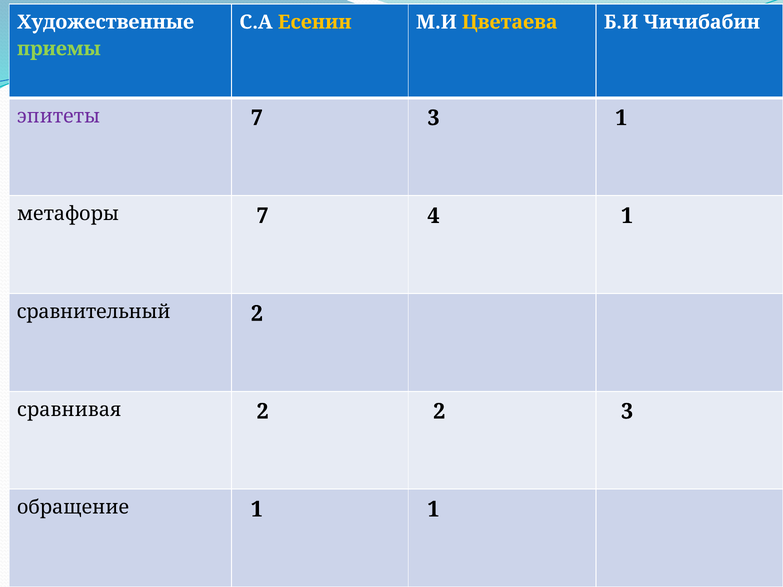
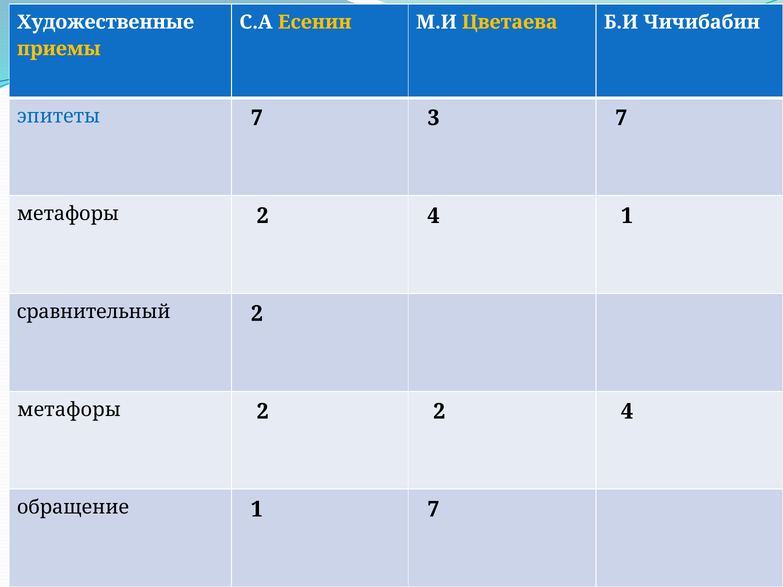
приемы colour: light green -> yellow
эпитеты colour: purple -> blue
3 1: 1 -> 7
7 at (263, 216): 7 -> 2
сравнивая at (69, 410): сравнивая -> метафоры
2 2 3: 3 -> 4
1 1: 1 -> 7
